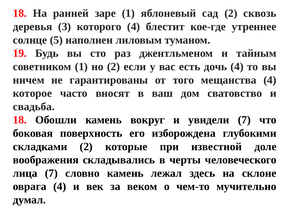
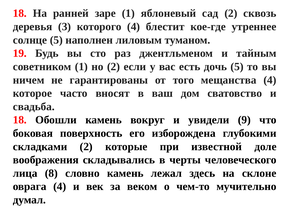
дочь 4: 4 -> 5
увидели 7: 7 -> 9
лица 7: 7 -> 8
